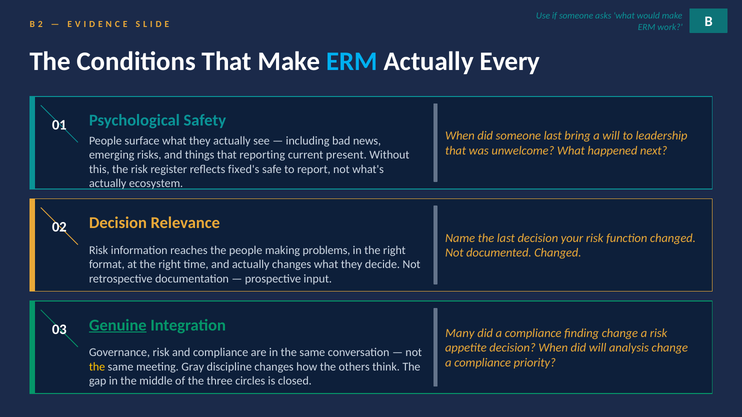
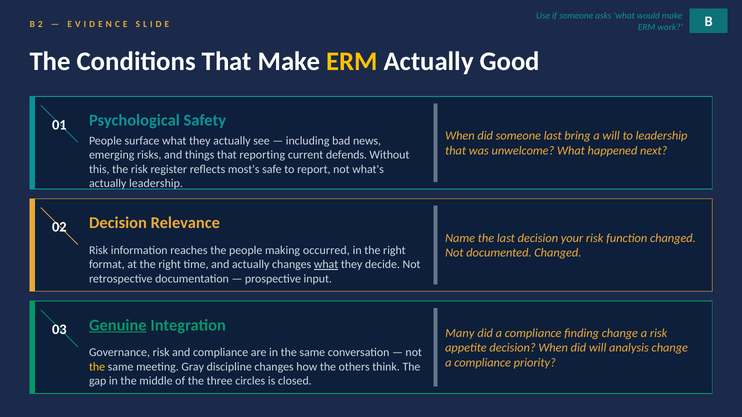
ERM at (352, 62) colour: light blue -> yellow
Every: Every -> Good
present: present -> defends
fixed's: fixed's -> most's
actually ecosystem: ecosystem -> leadership
problems: problems -> occurred
what at (326, 265) underline: none -> present
